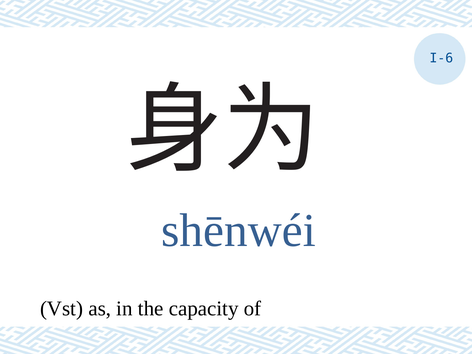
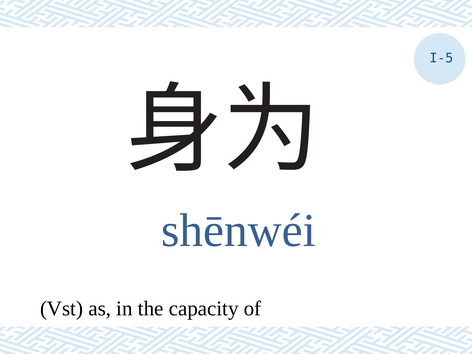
I-6: I-6 -> I-5
